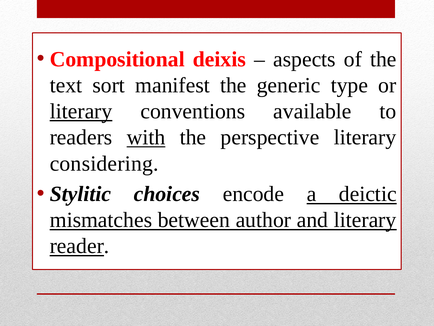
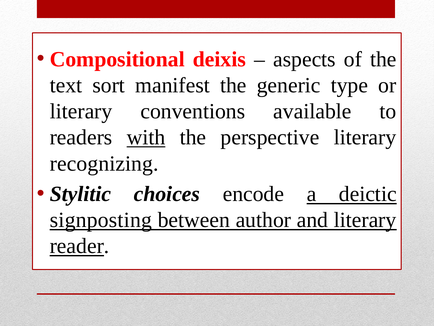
literary at (81, 111) underline: present -> none
considering: considering -> recognizing
mismatches: mismatches -> signposting
